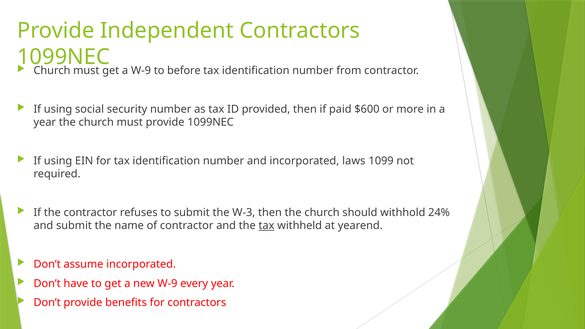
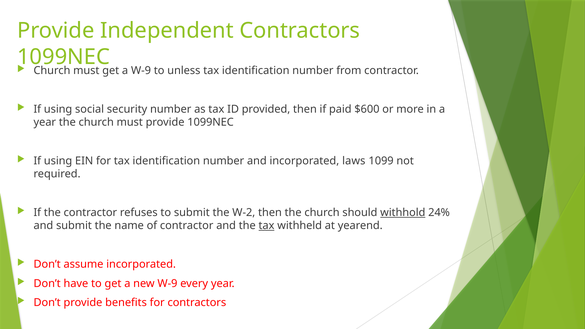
before: before -> unless
W-3: W-3 -> W-2
withhold underline: none -> present
